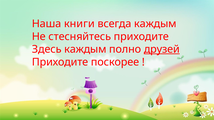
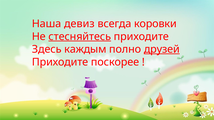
книги: книги -> девиз
всегда каждым: каждым -> коровки
стесняйтесь underline: none -> present
